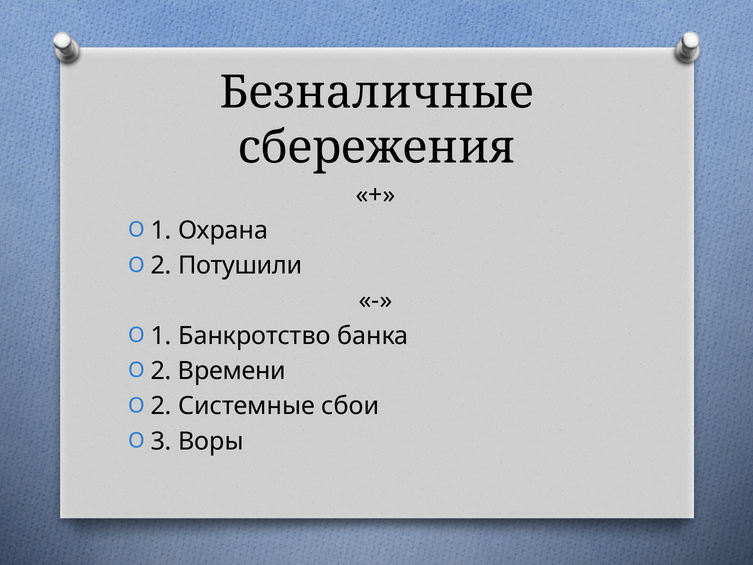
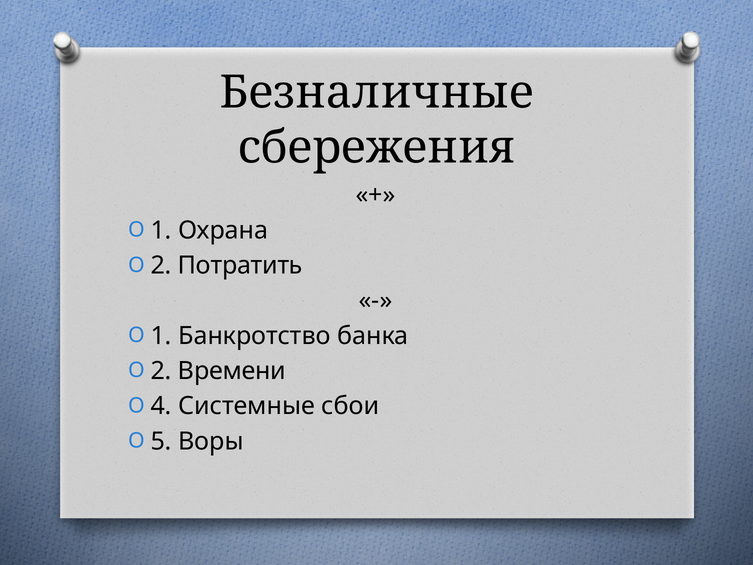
Потушили: Потушили -> Потратить
2 at (161, 406): 2 -> 4
3: 3 -> 5
